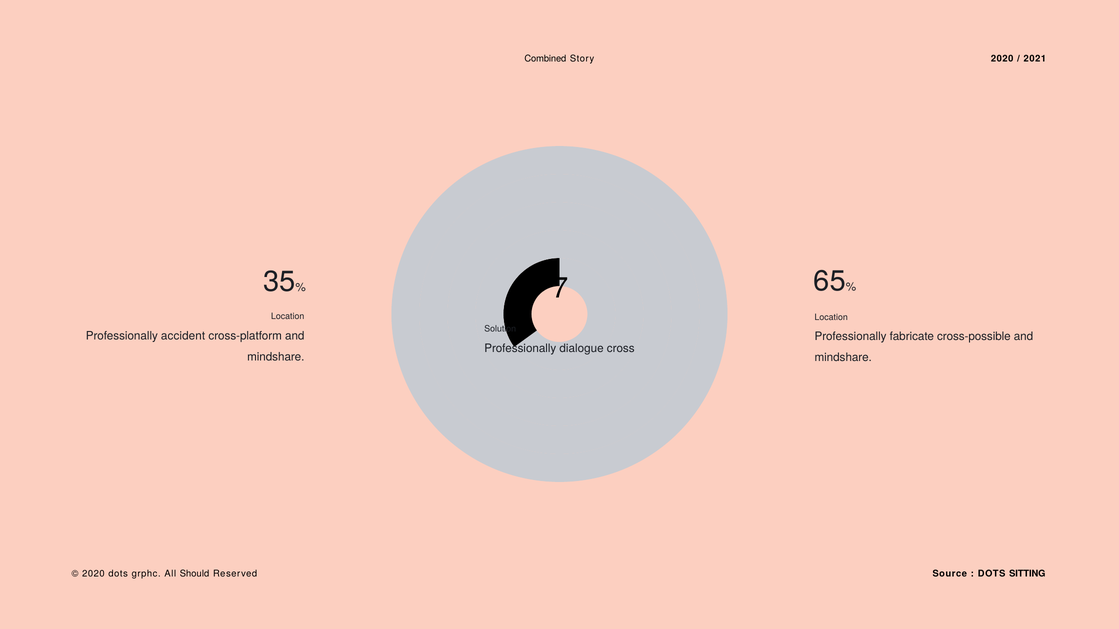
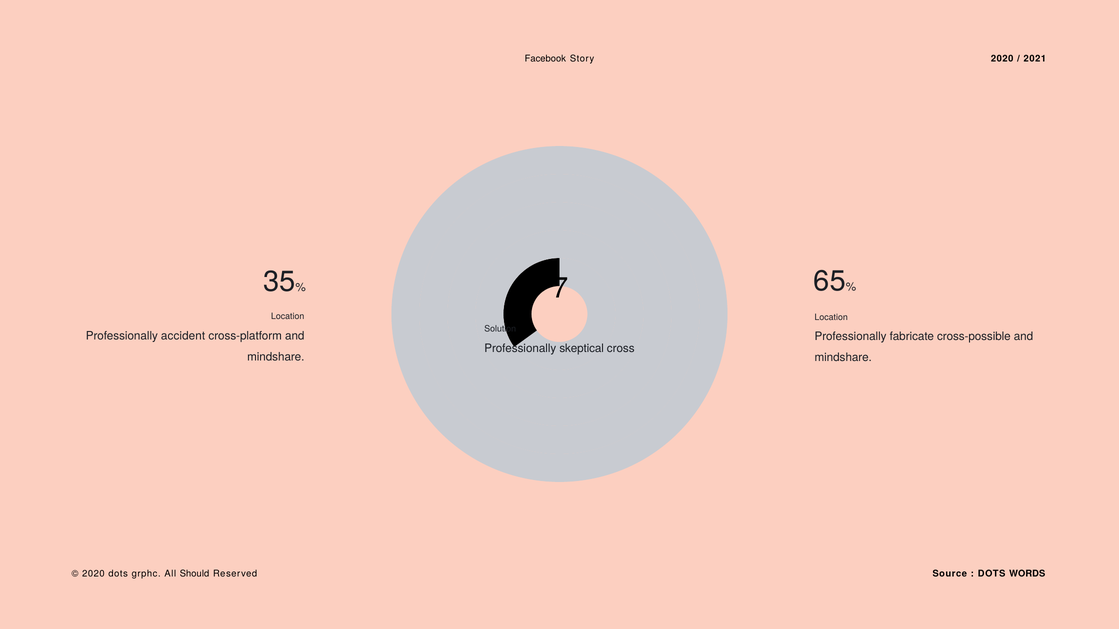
Combined: Combined -> Facebook
dialogue: dialogue -> skeptical
SITTING: SITTING -> WORDS
